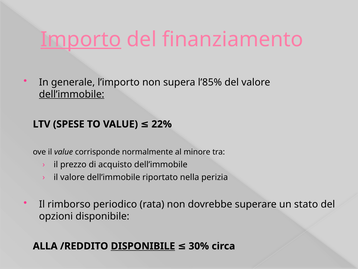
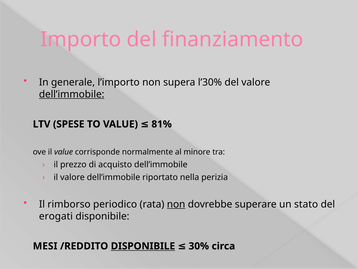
Importo underline: present -> none
l’85%: l’85% -> l’30%
22%: 22% -> 81%
non at (176, 204) underline: none -> present
opzioni: opzioni -> erogati
ALLA: ALLA -> MESI
